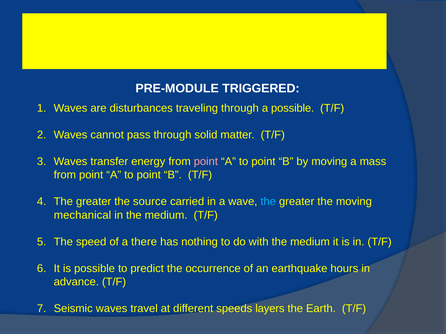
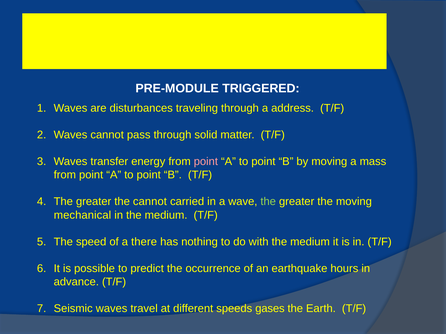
a possible: possible -> address
the source: source -> cannot
the at (268, 202) colour: light blue -> light green
layers: layers -> gases
